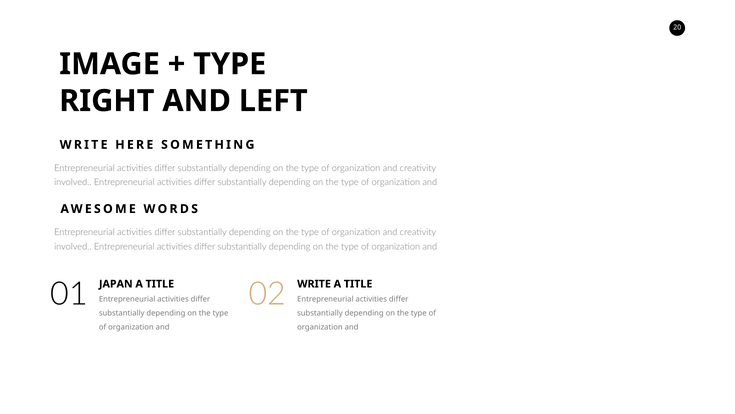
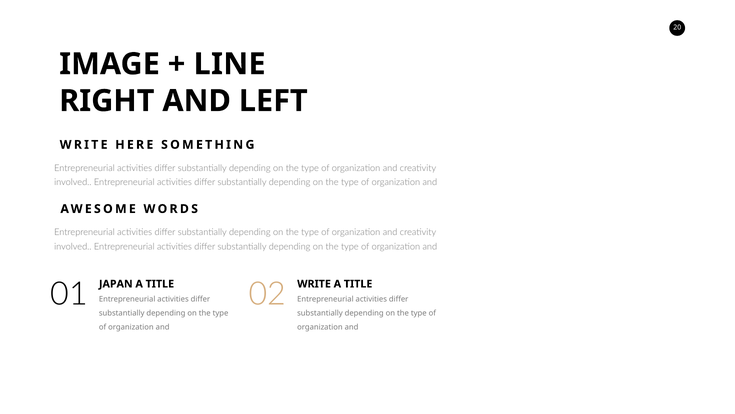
TYPE at (230, 64): TYPE -> LINE
